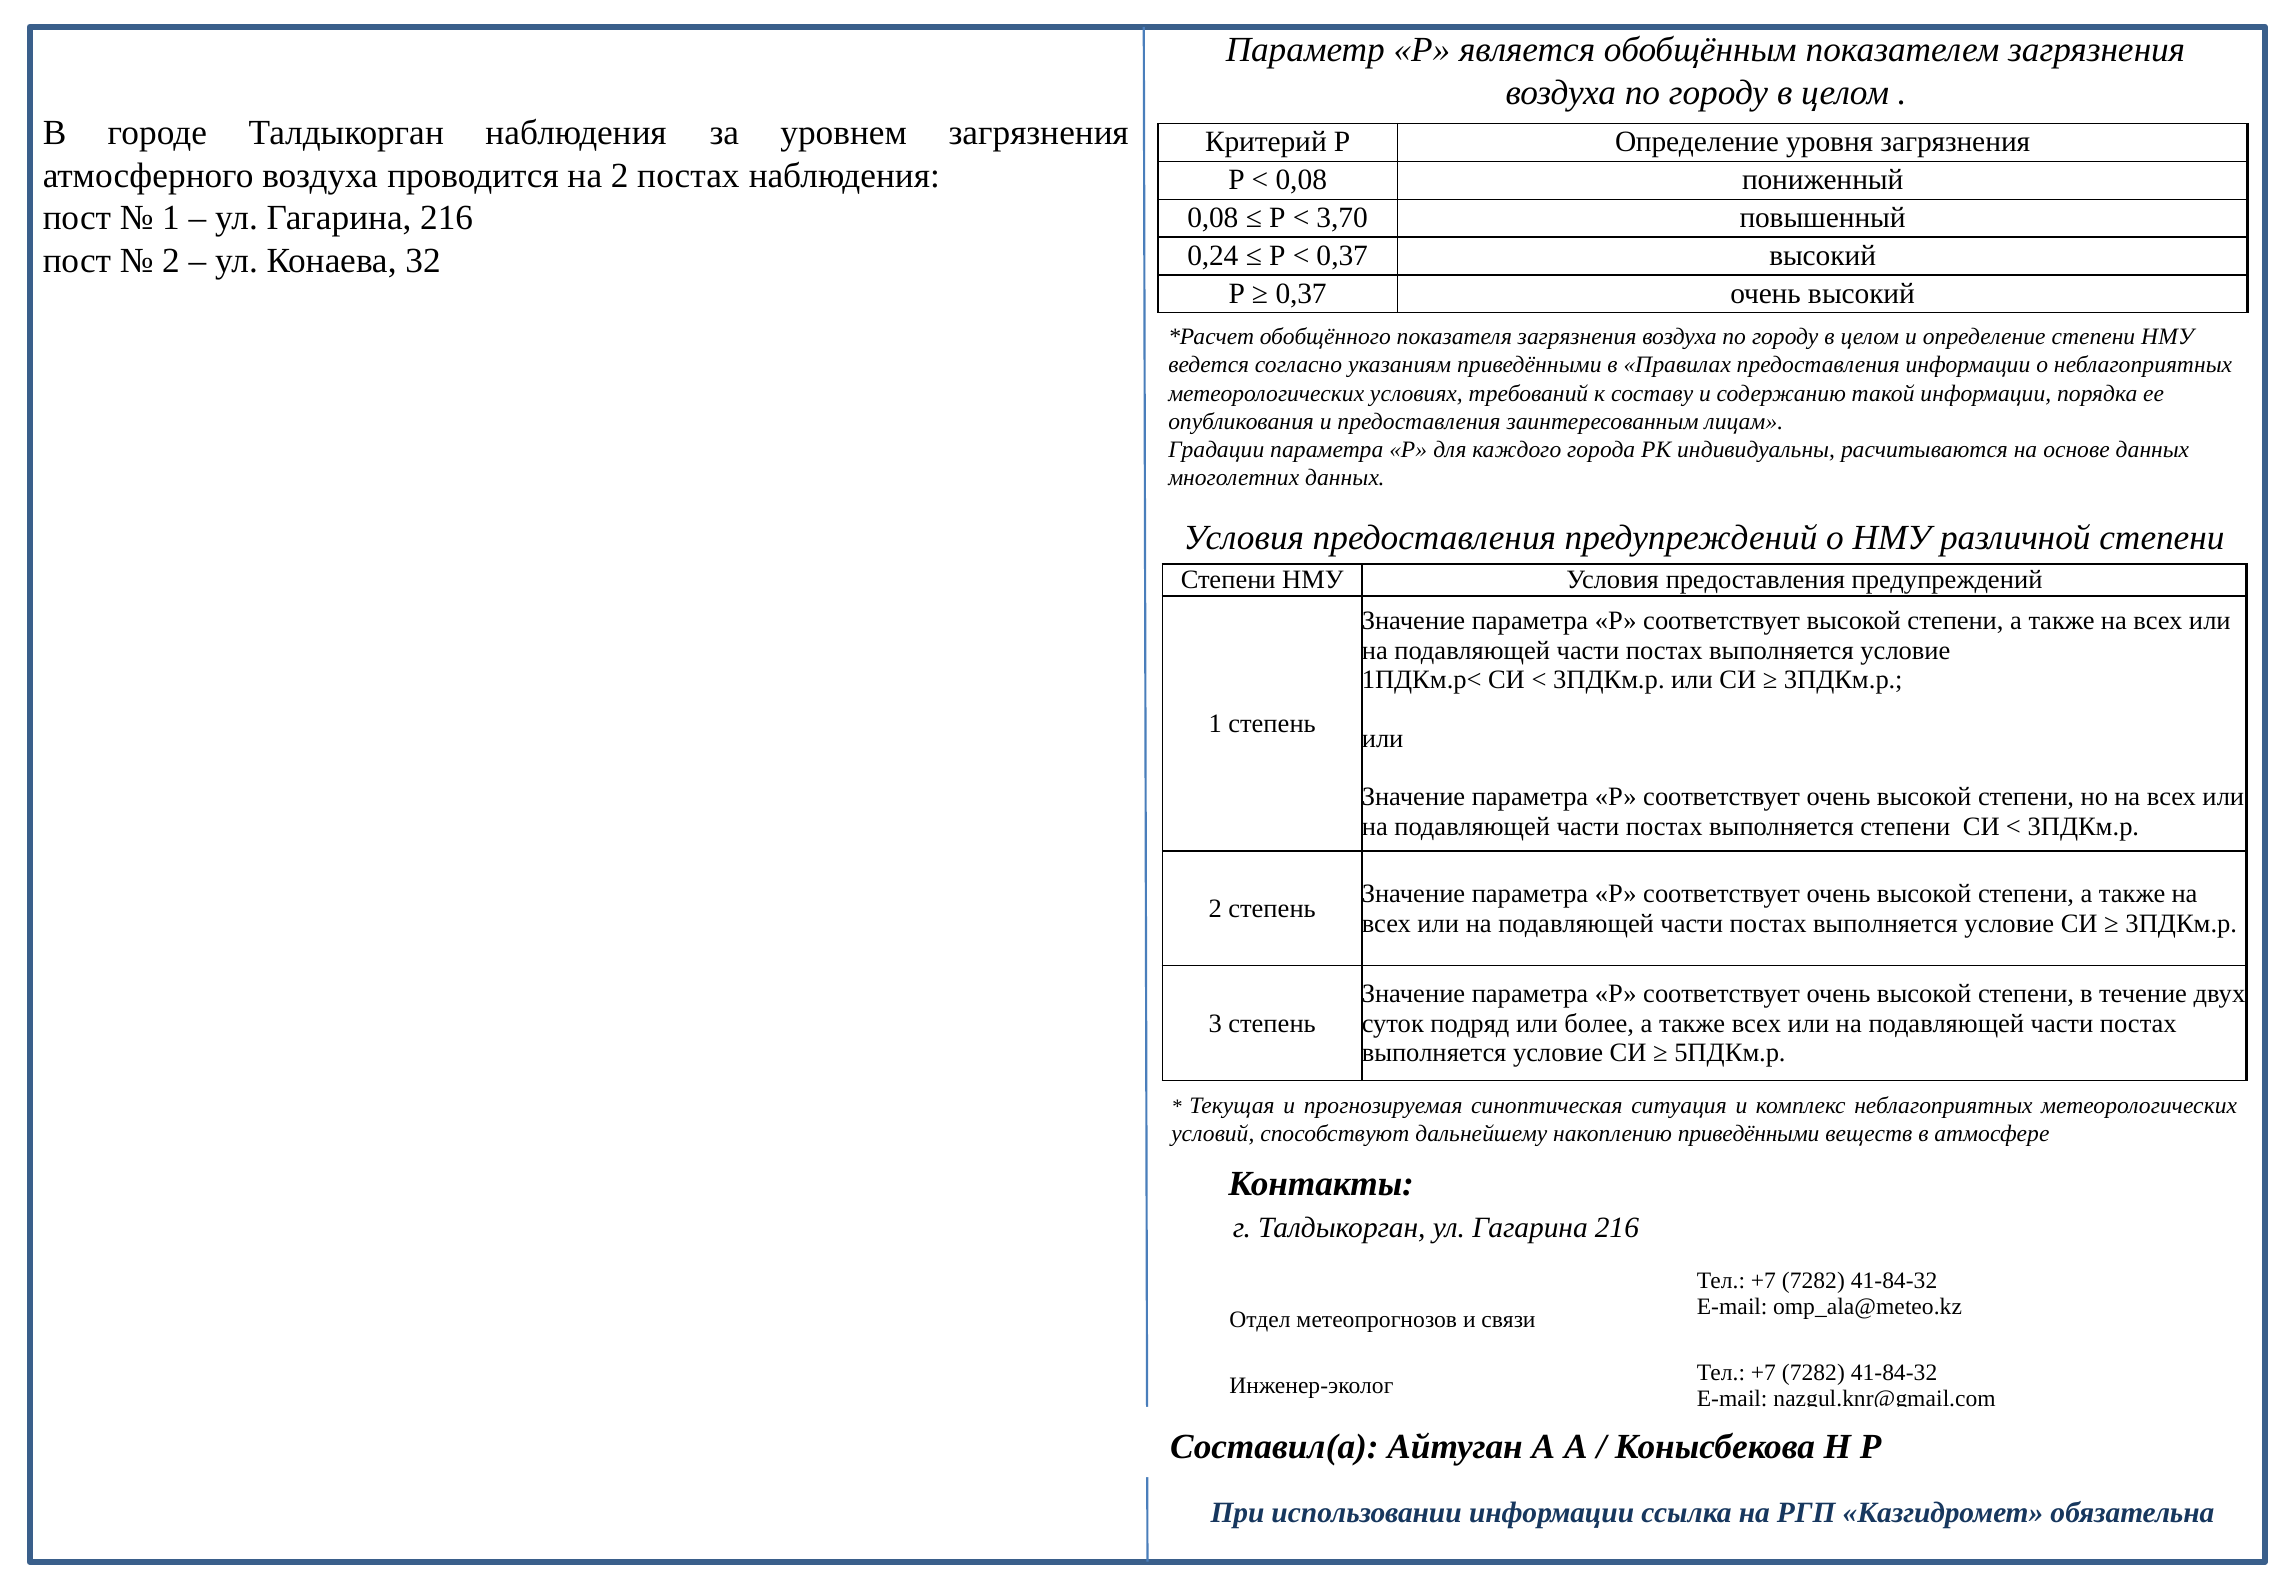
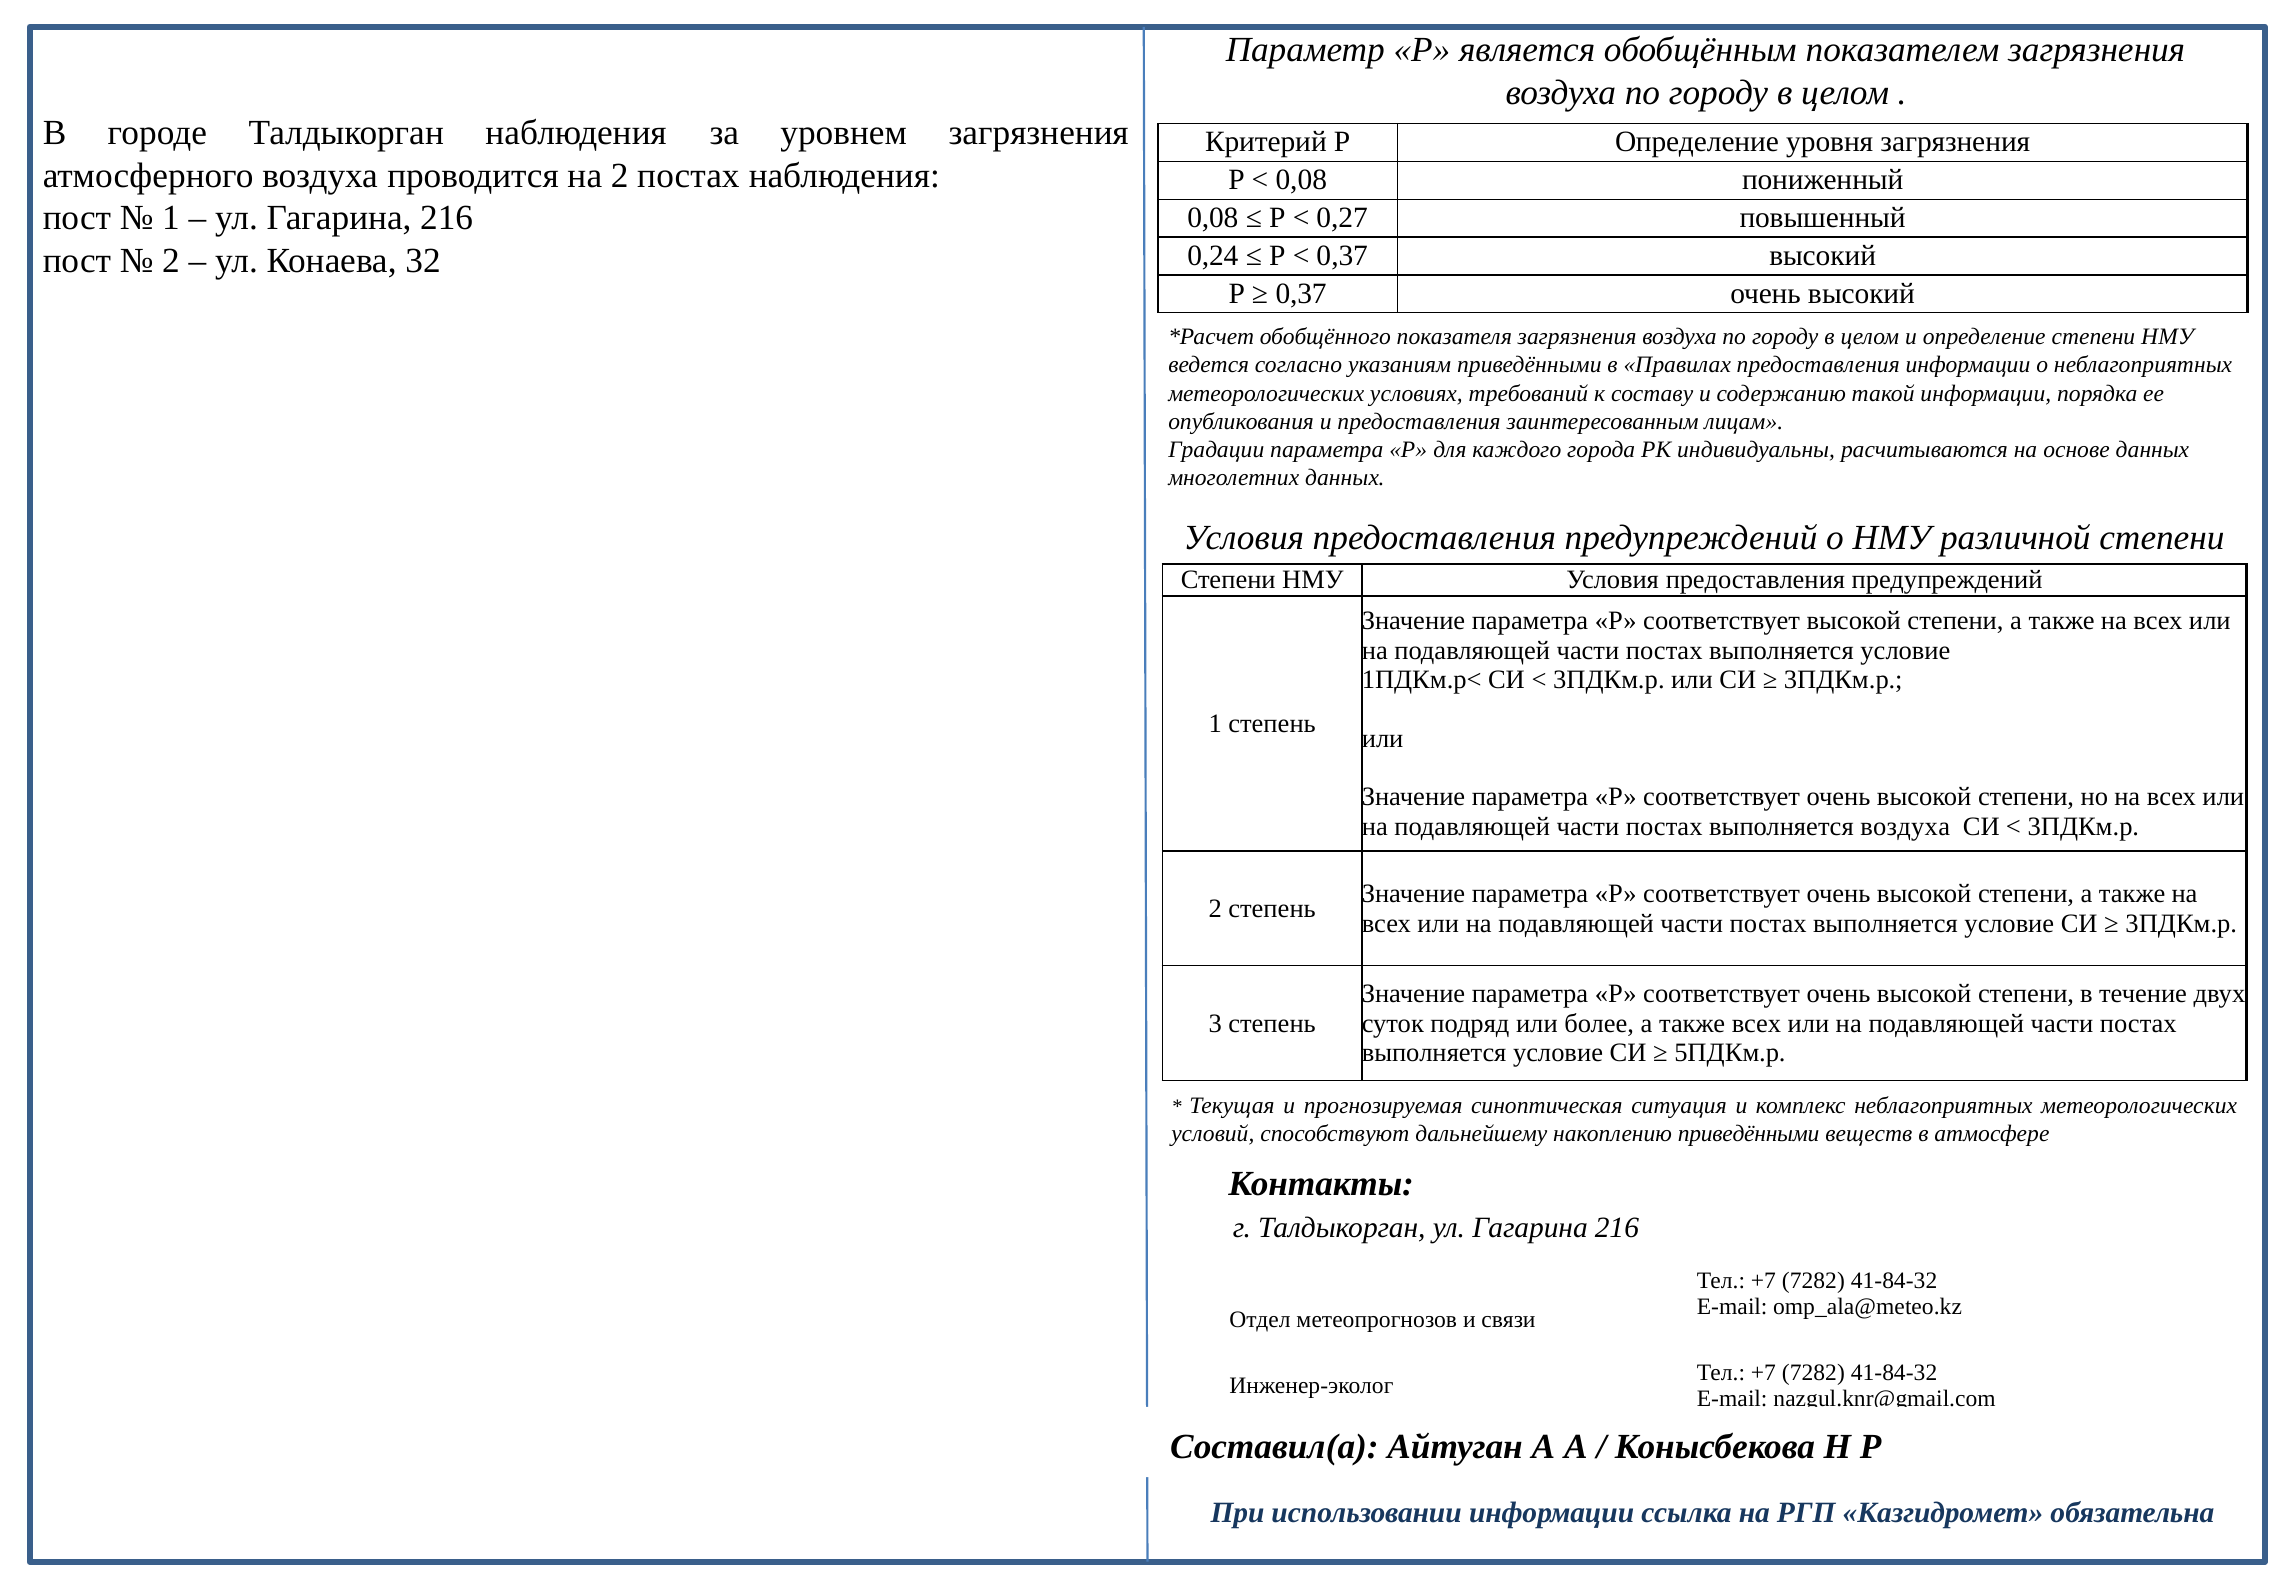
3,70: 3,70 -> 0,27
выполняется степени: степени -> воздуха
